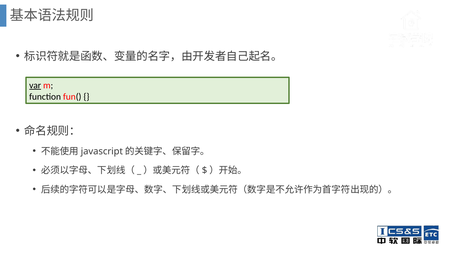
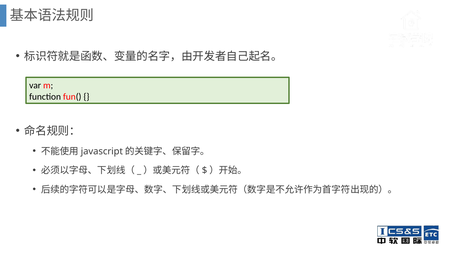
var underline: present -> none
